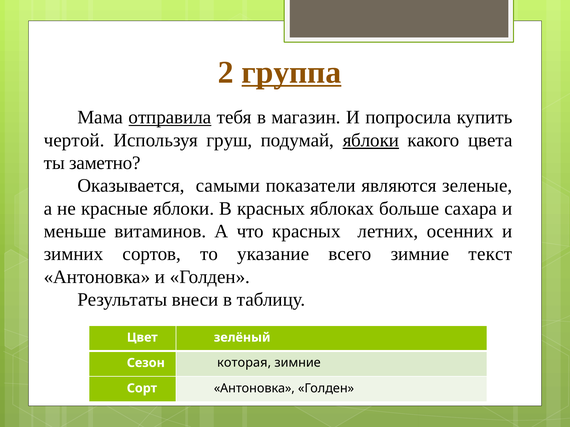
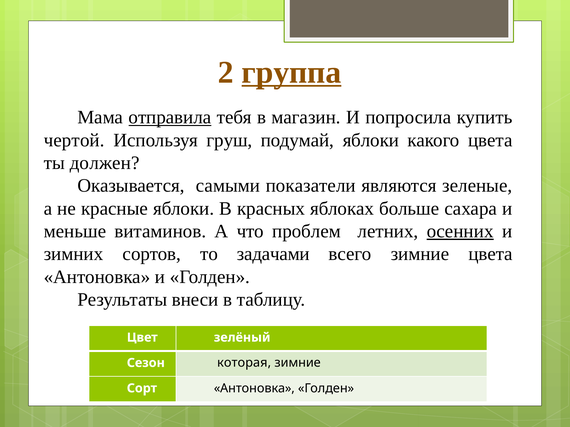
яблоки at (371, 140) underline: present -> none
заметно: заметно -> должен
что красных: красных -> проблем
осенних underline: none -> present
указание: указание -> задачами
зимние текст: текст -> цвета
